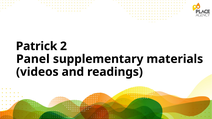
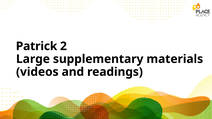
Panel: Panel -> Large
